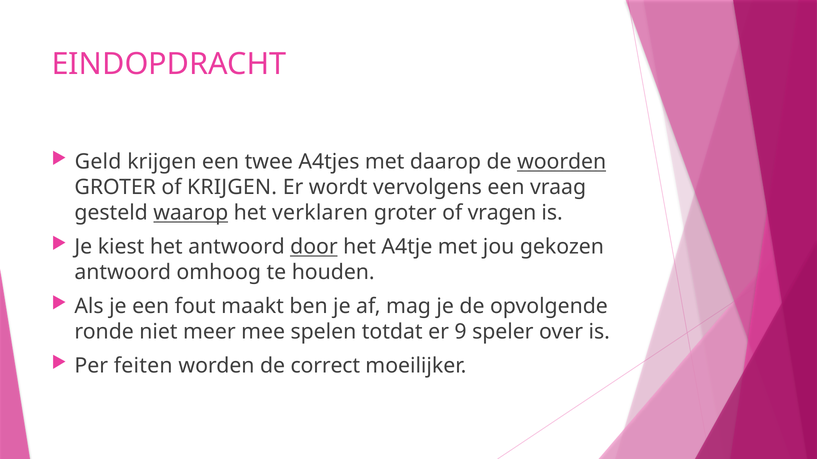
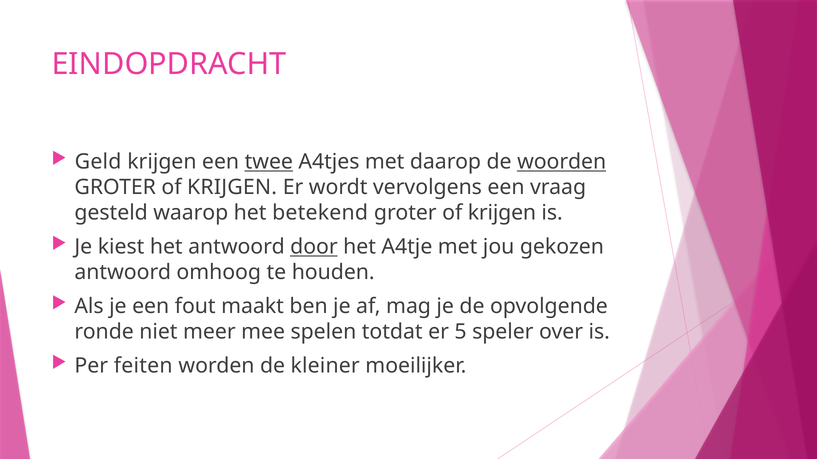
twee underline: none -> present
waarop underline: present -> none
verklaren: verklaren -> betekend
vragen at (502, 213): vragen -> krijgen
9: 9 -> 5
correct: correct -> kleiner
